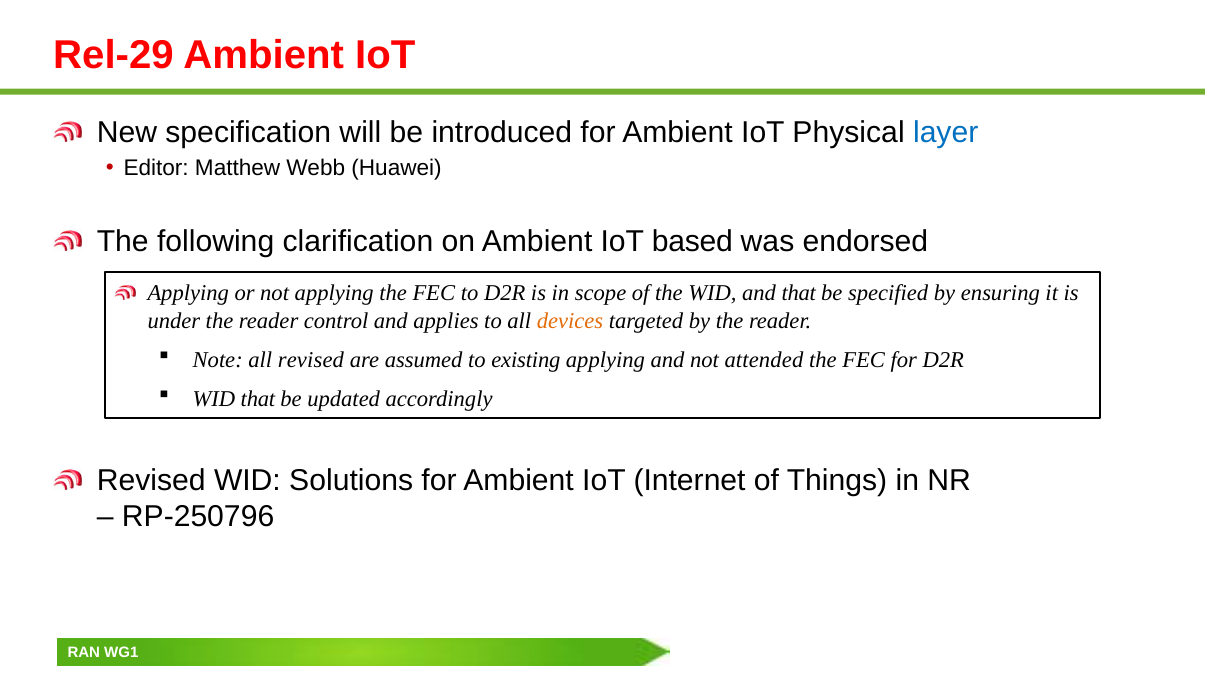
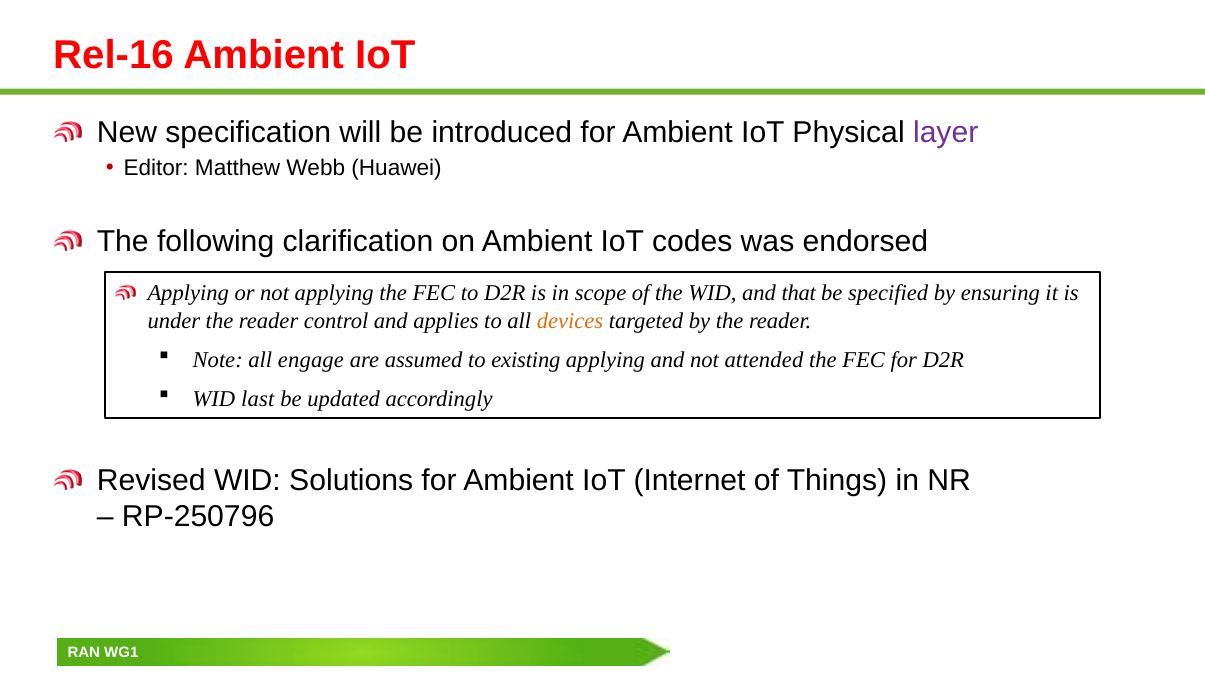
Rel-29: Rel-29 -> Rel-16
layer colour: blue -> purple
based: based -> codes
all revised: revised -> engage
WID that: that -> last
